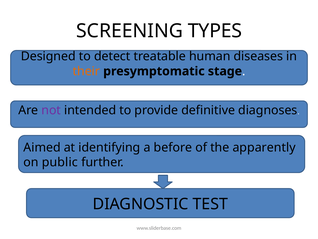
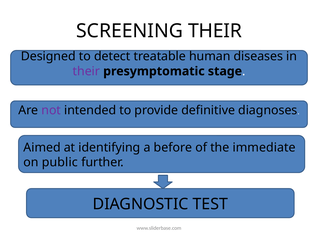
SCREENING TYPES: TYPES -> THEIR
their at (86, 71) colour: orange -> purple
apparently: apparently -> immediate
